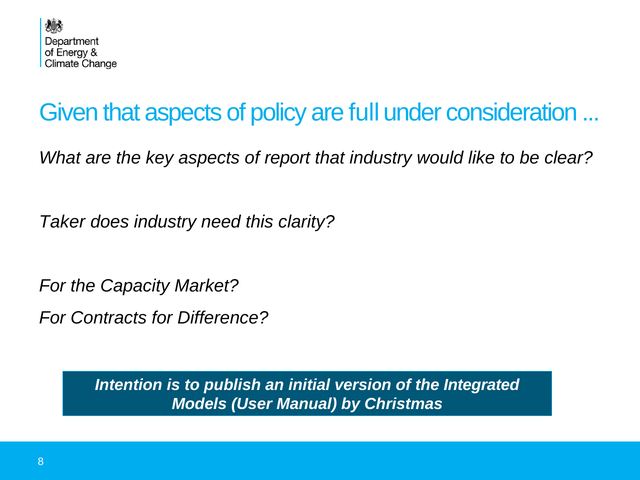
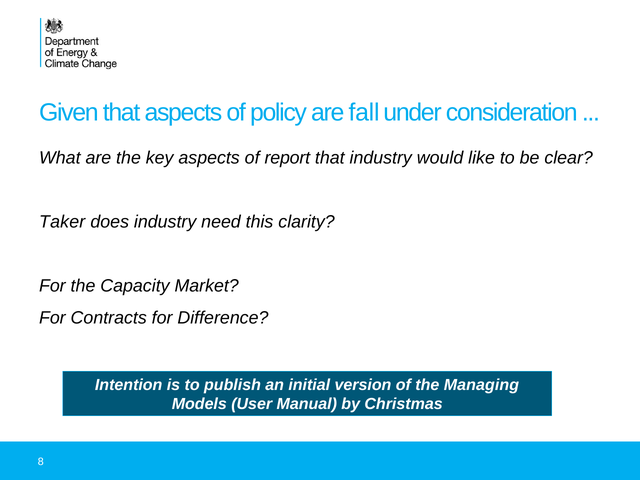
full: full -> fall
Integrated: Integrated -> Managing
